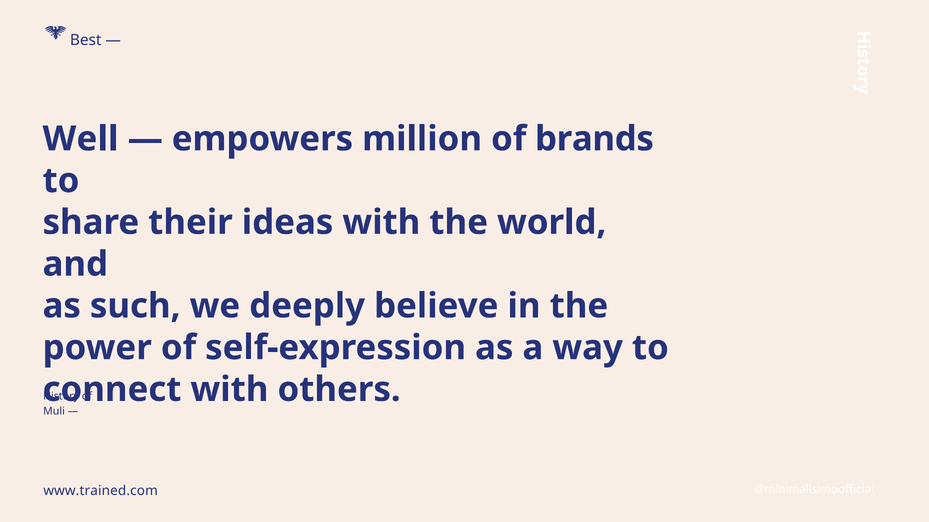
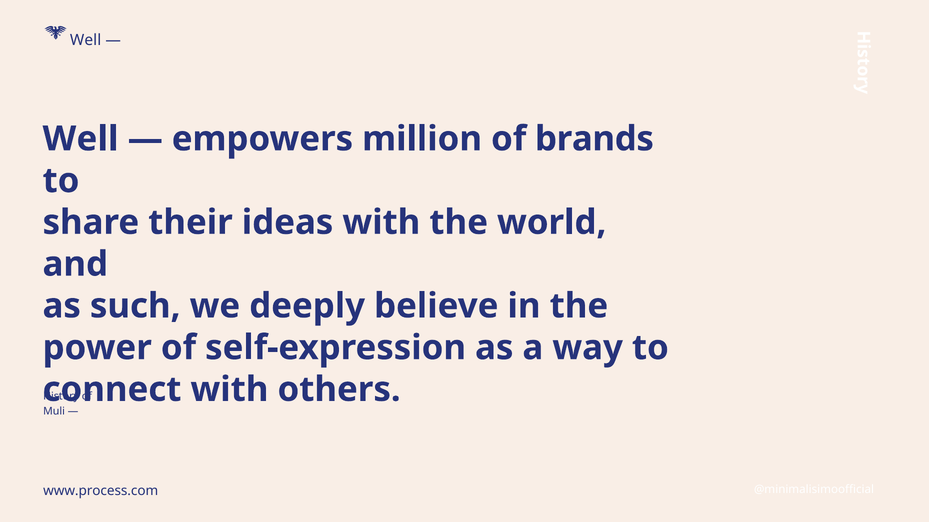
Best at (86, 40): Best -> Well
www.trained.com: www.trained.com -> www.process.com
